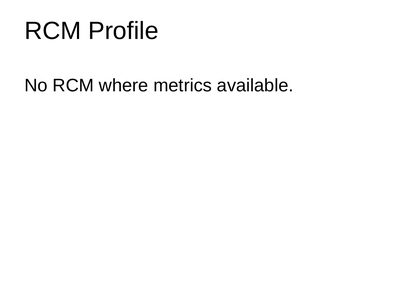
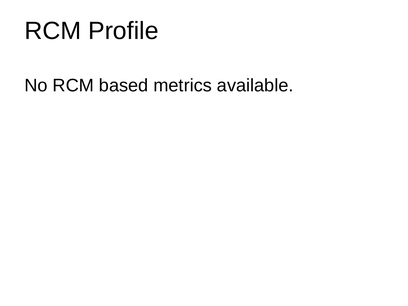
where: where -> based
